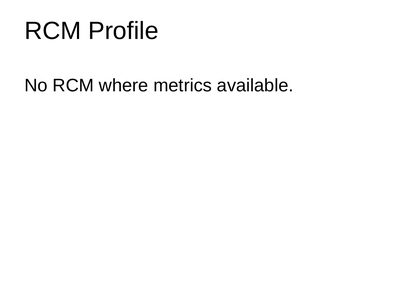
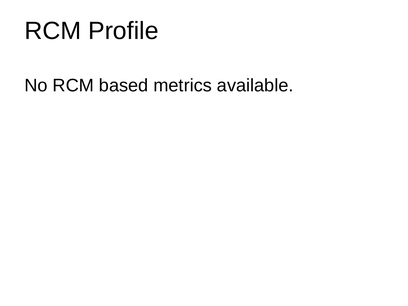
where: where -> based
